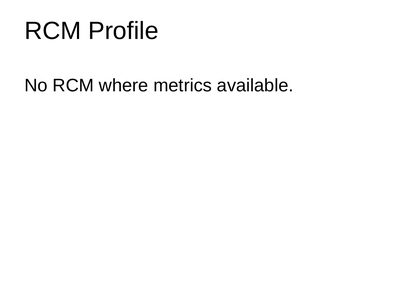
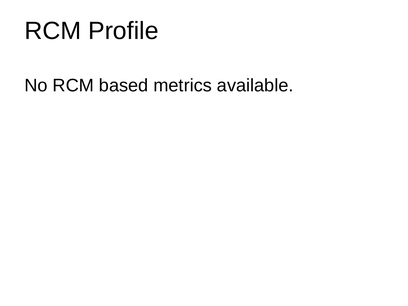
where: where -> based
